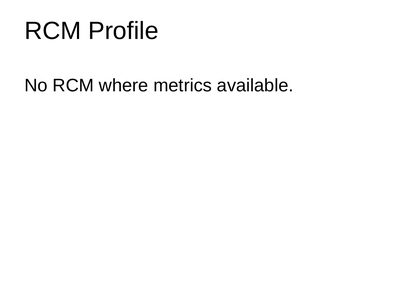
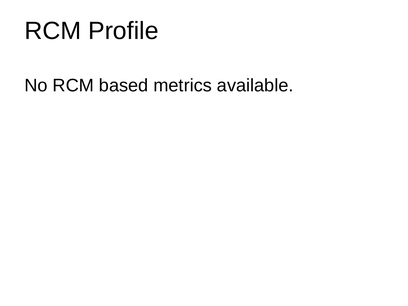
where: where -> based
